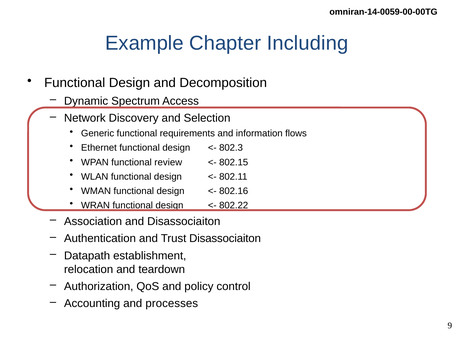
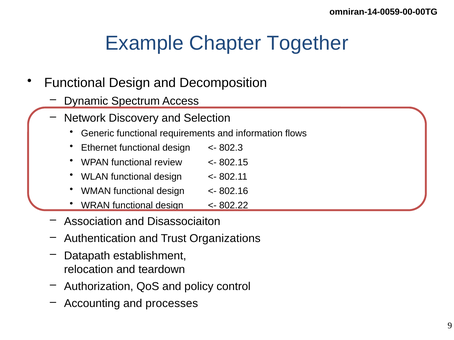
Including: Including -> Together
Trust Disassociaiton: Disassociaiton -> Organizations
